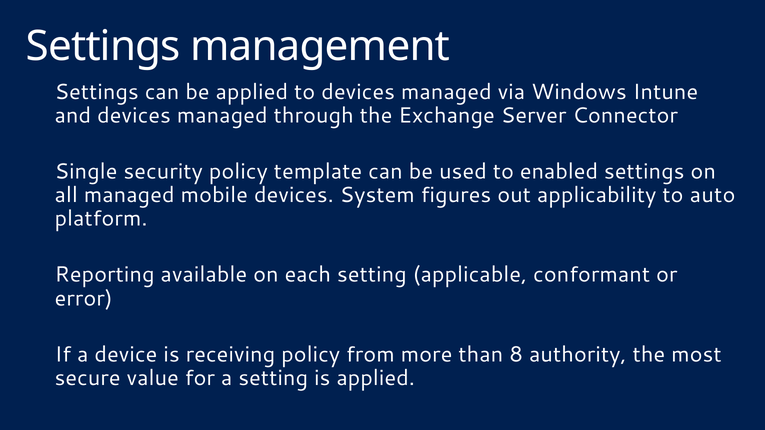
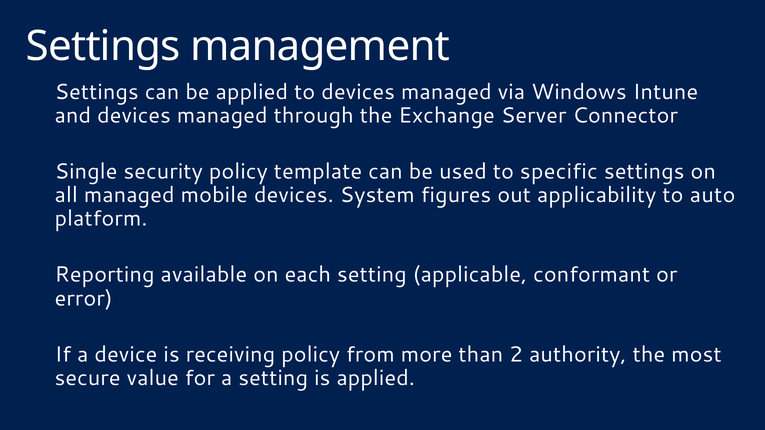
enabled: enabled -> specific
8: 8 -> 2
